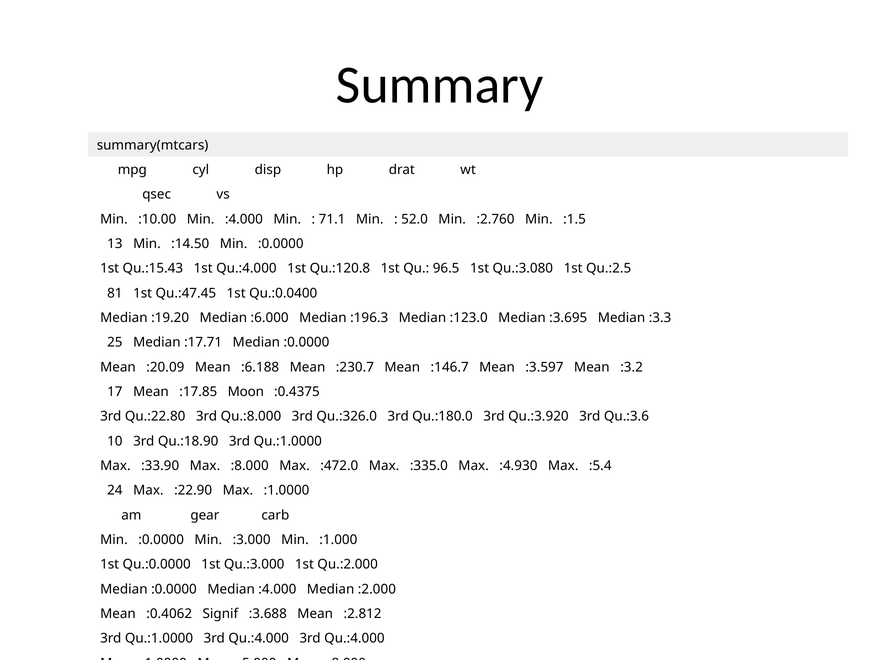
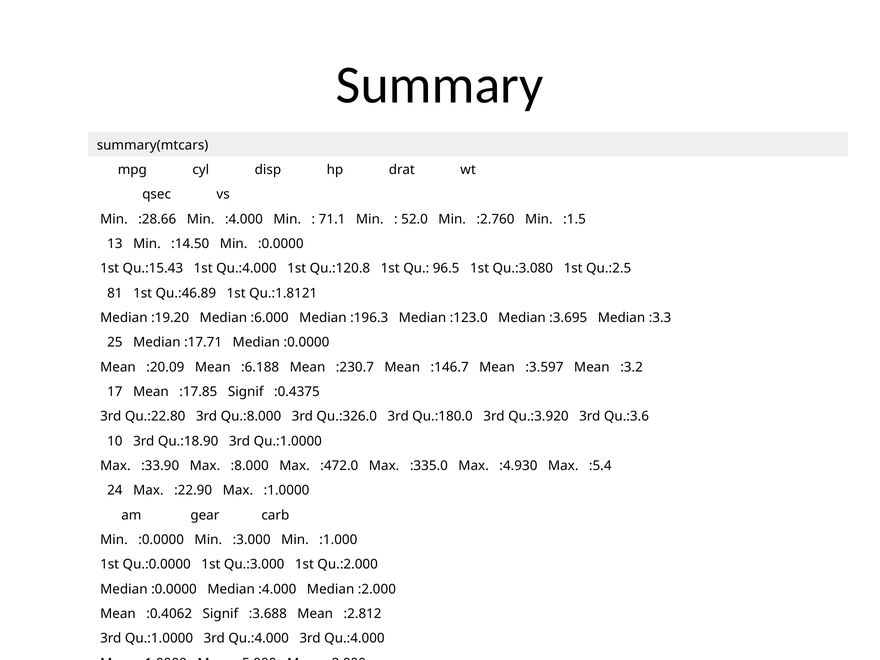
:10.00: :10.00 -> :28.66
Qu.:47.45: Qu.:47.45 -> Qu.:46.89
Qu.:0.0400: Qu.:0.0400 -> Qu.:1.8121
:17.85 Moon: Moon -> Signif
